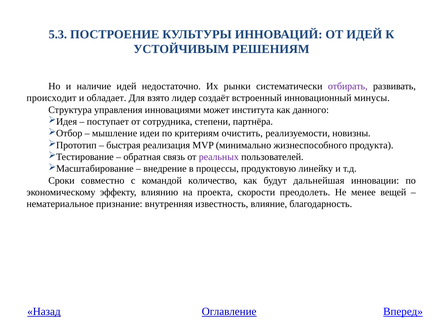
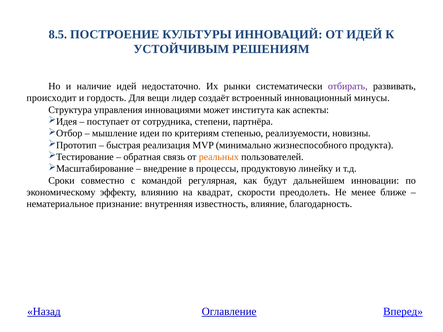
5.3: 5.3 -> 8.5
обладает: обладает -> гордость
взято: взято -> вещи
данного: данного -> аспекты
очистить: очистить -> степенью
реальных colour: purple -> orange
количество: количество -> регулярная
дальнейшая: дальнейшая -> дальнейшем
проекта: проекта -> квадрат
вещей: вещей -> ближе
